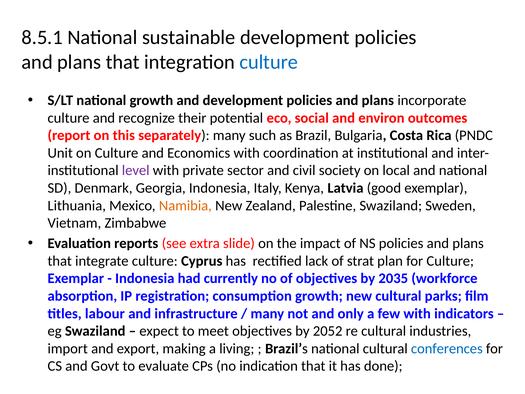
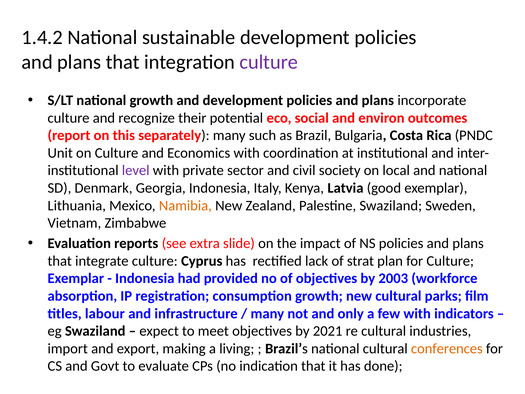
8.5.1: 8.5.1 -> 1.4.2
culture at (269, 62) colour: blue -> purple
currently: currently -> provided
2035: 2035 -> 2003
2052: 2052 -> 2021
conferences colour: blue -> orange
